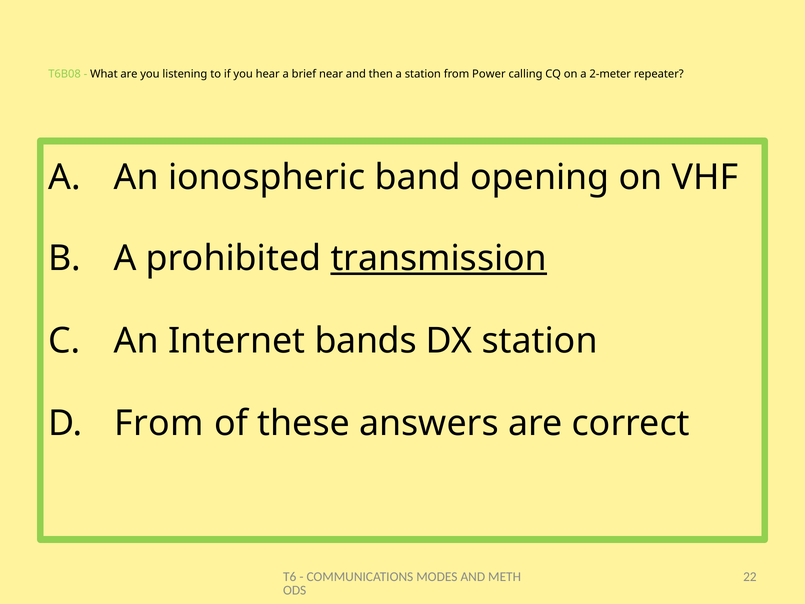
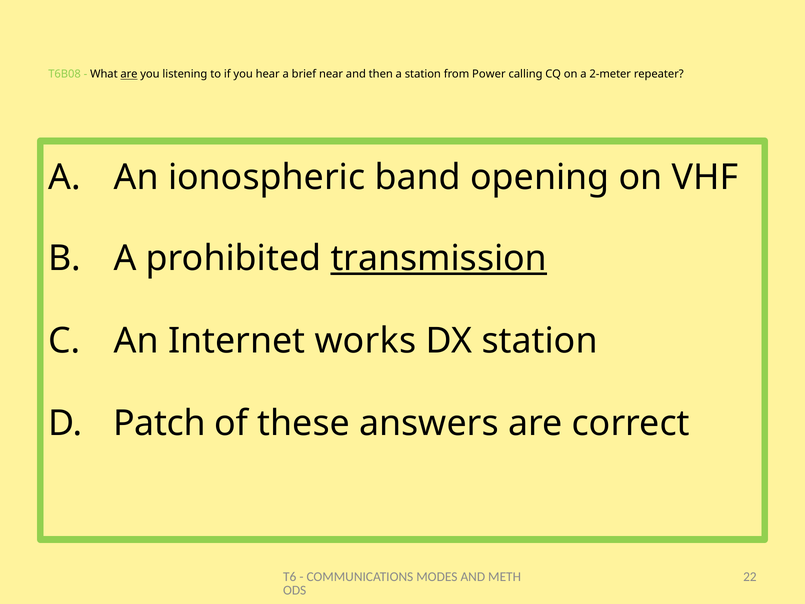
are at (129, 74) underline: none -> present
bands: bands -> works
From at (159, 423): From -> Patch
